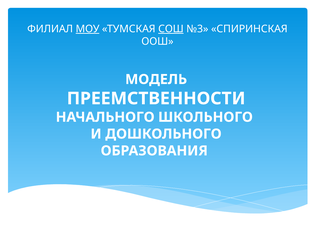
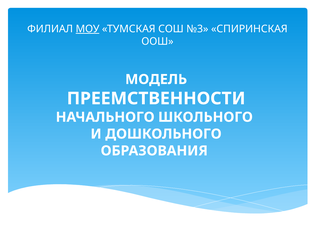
СОШ underline: present -> none
